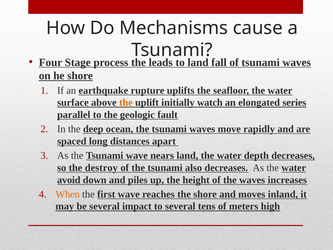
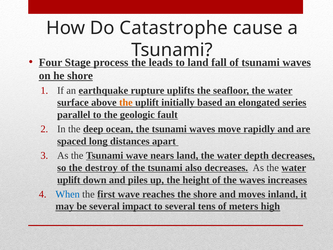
Mechanisms: Mechanisms -> Catastrophe
watch: watch -> based
avoid at (69, 180): avoid -> uplift
When colour: orange -> blue
